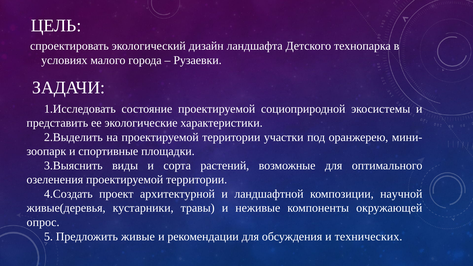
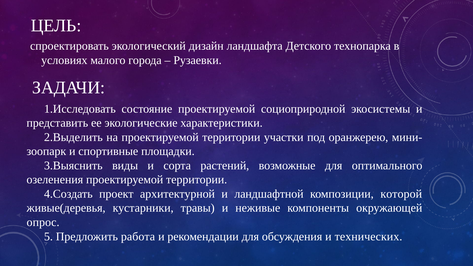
научной: научной -> которой
живые: живые -> работа
